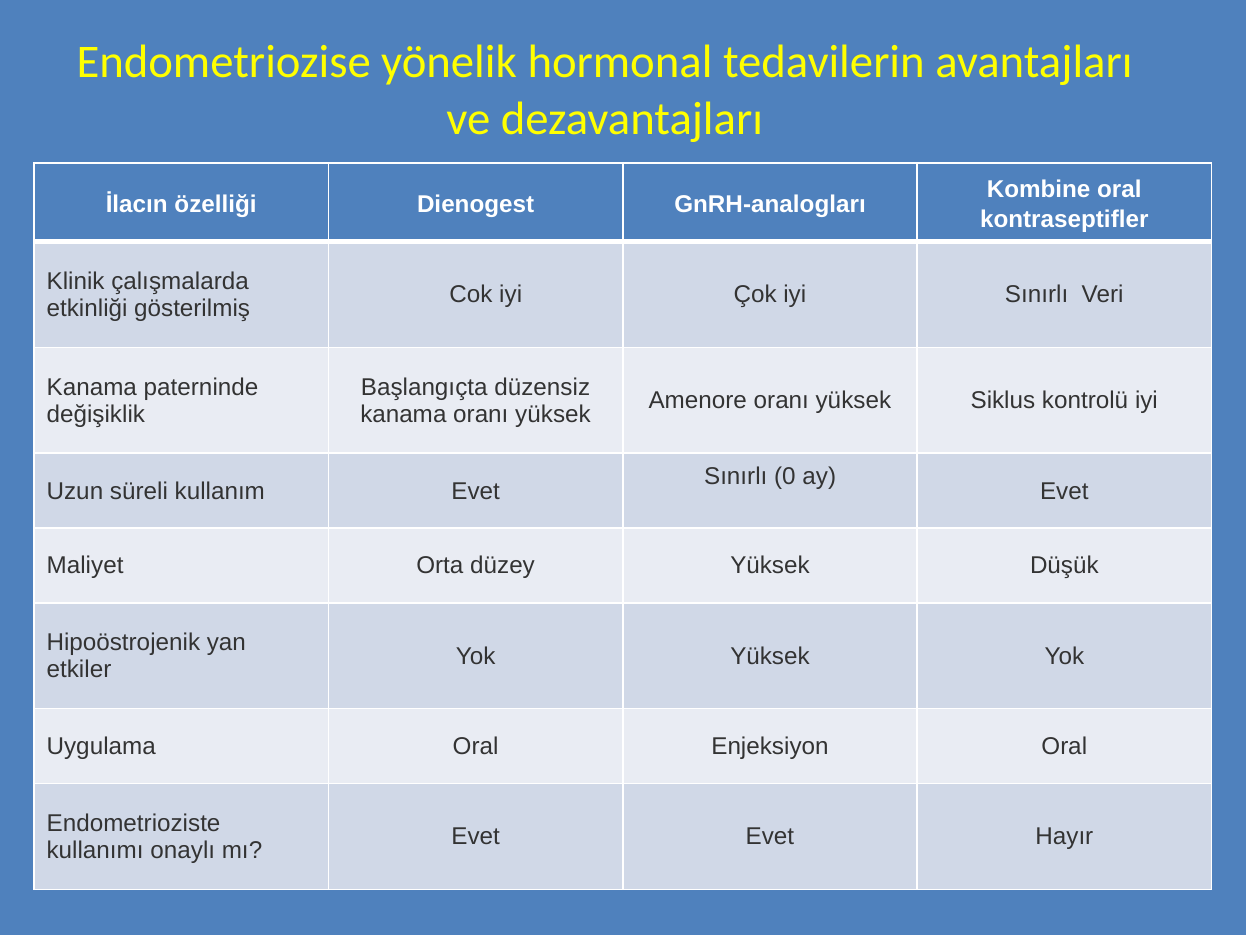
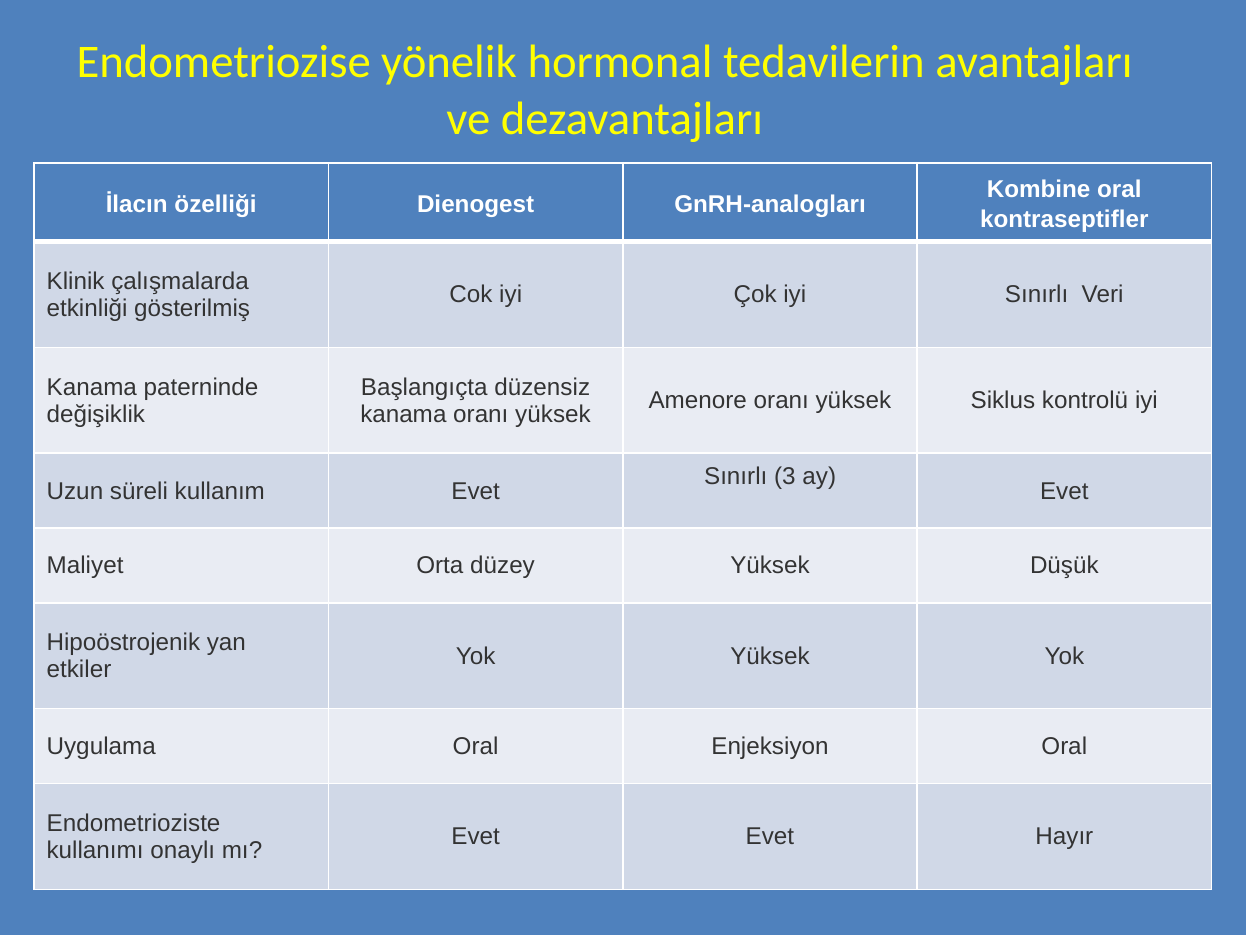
0: 0 -> 3
